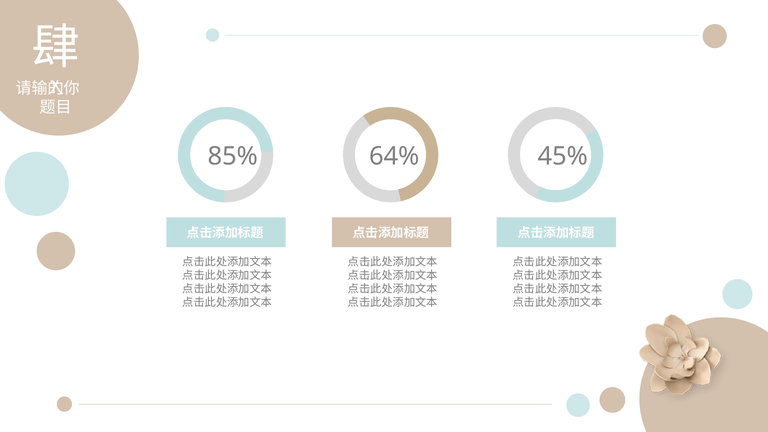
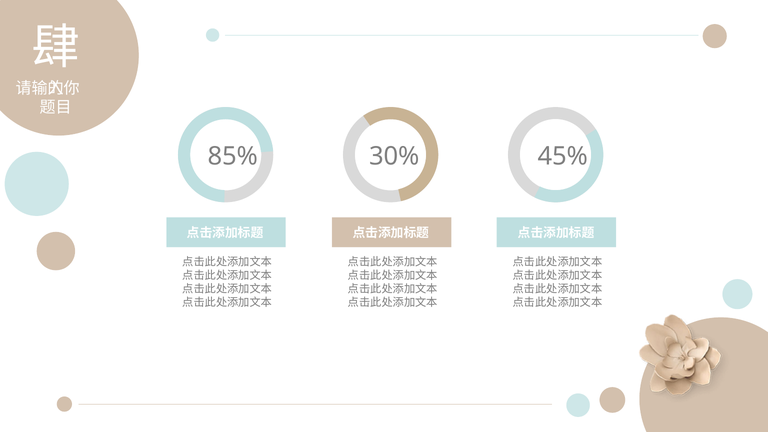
64%: 64% -> 30%
